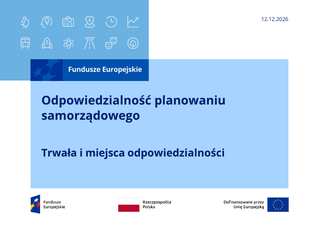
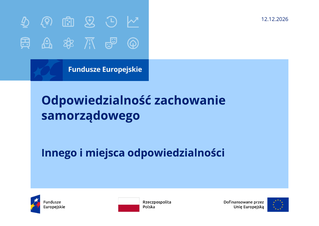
planowaniu: planowaniu -> zachowanie
Trwała: Trwała -> Innego
